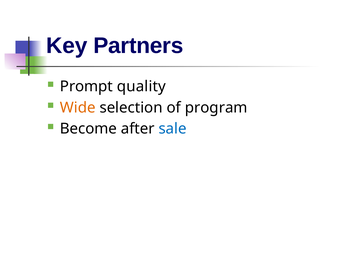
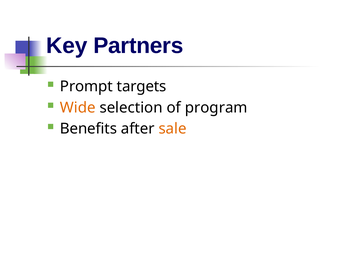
quality: quality -> targets
Become: Become -> Benefits
sale colour: blue -> orange
